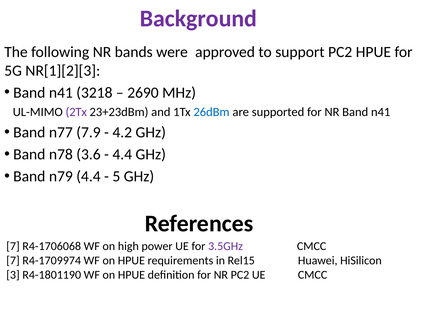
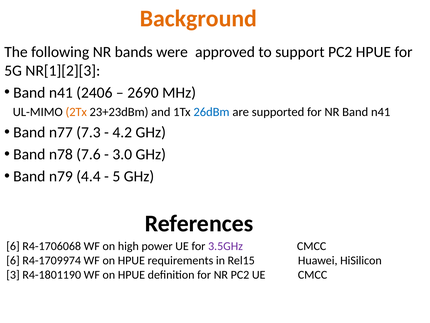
Background colour: purple -> orange
3218: 3218 -> 2406
2Tx colour: purple -> orange
7.9: 7.9 -> 7.3
3.6: 3.6 -> 7.6
4.4 at (122, 154): 4.4 -> 3.0
7 at (13, 246): 7 -> 6
7 at (13, 260): 7 -> 6
